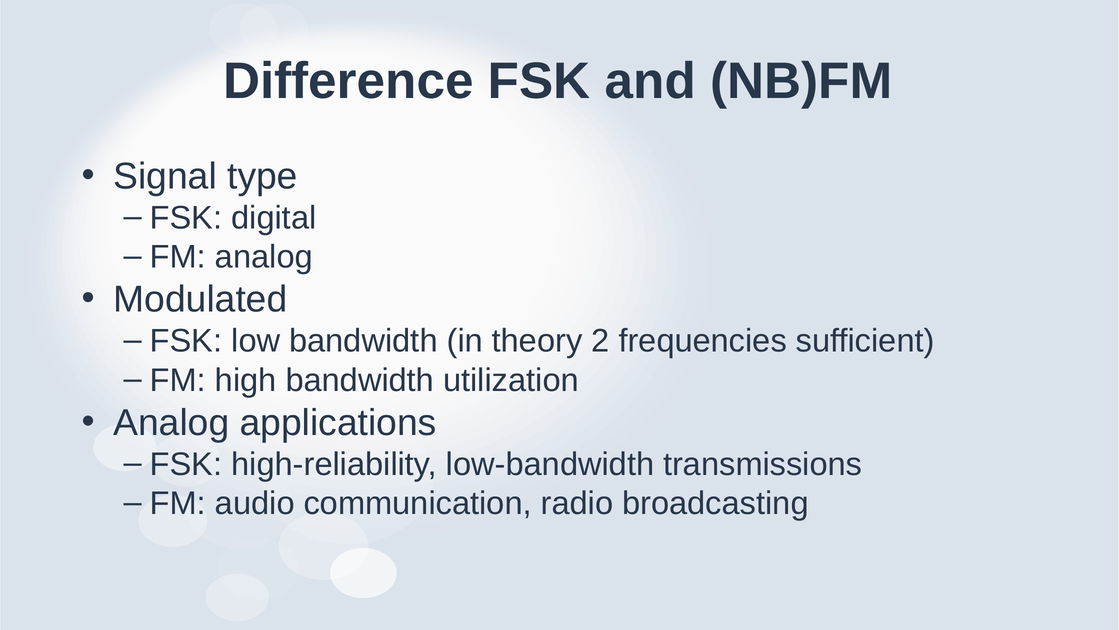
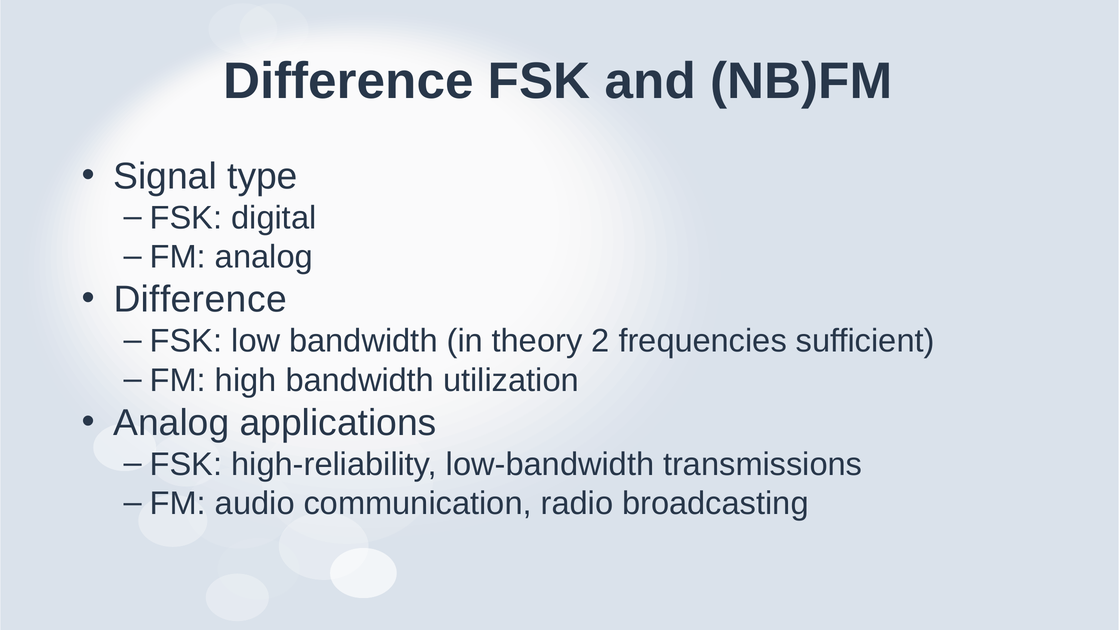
Modulated at (200, 299): Modulated -> Difference
